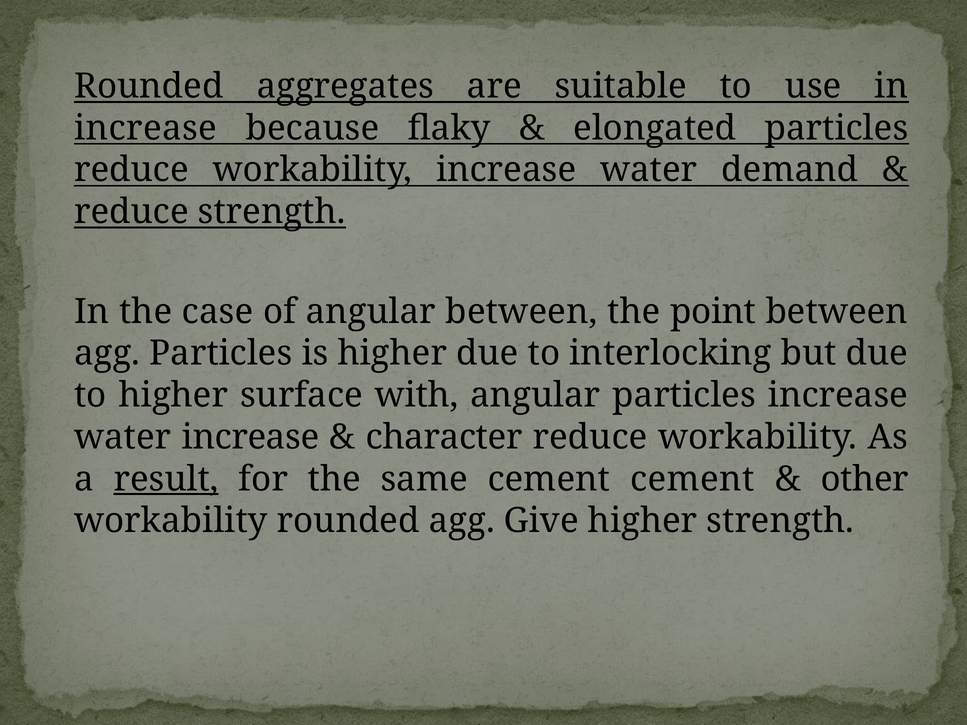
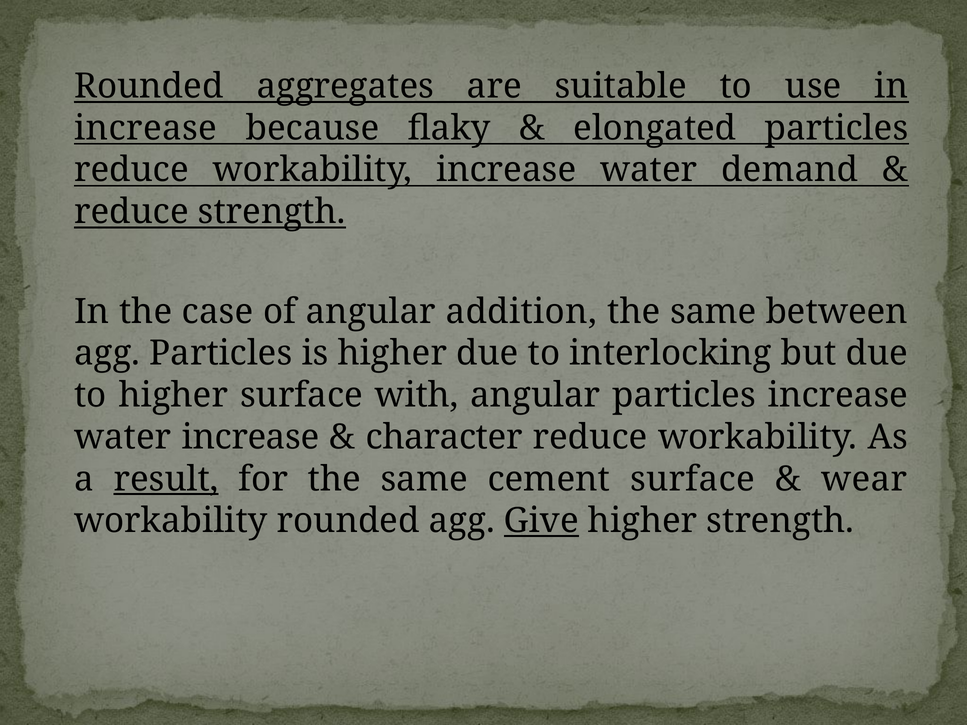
angular between: between -> addition
point at (713, 312): point -> same
cement cement: cement -> surface
other: other -> wear
Give underline: none -> present
